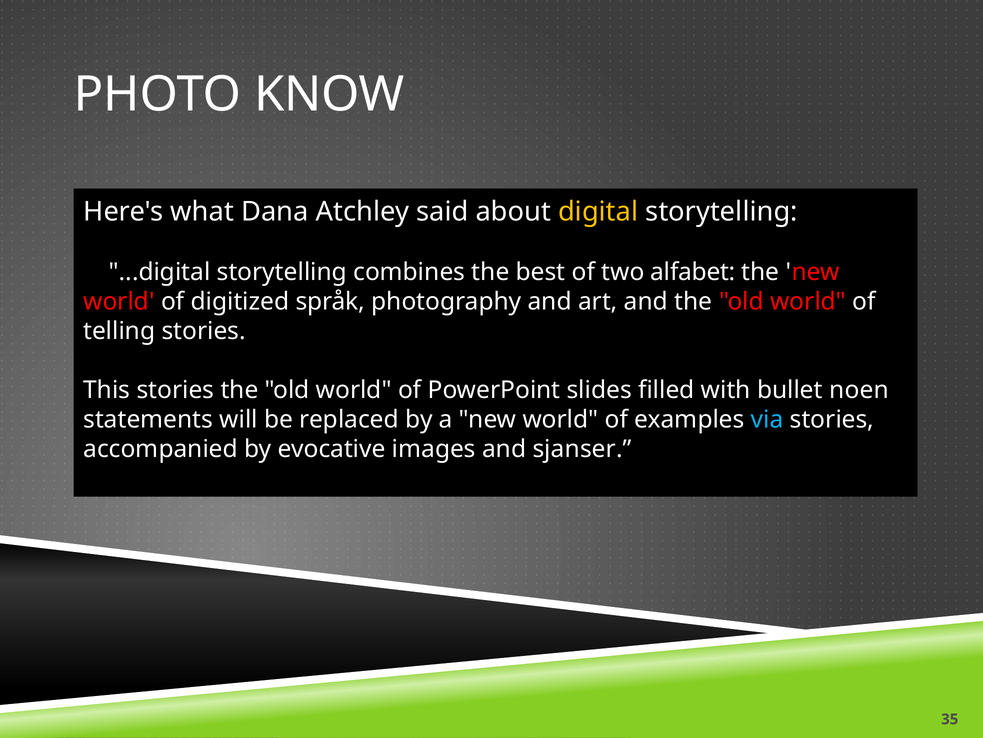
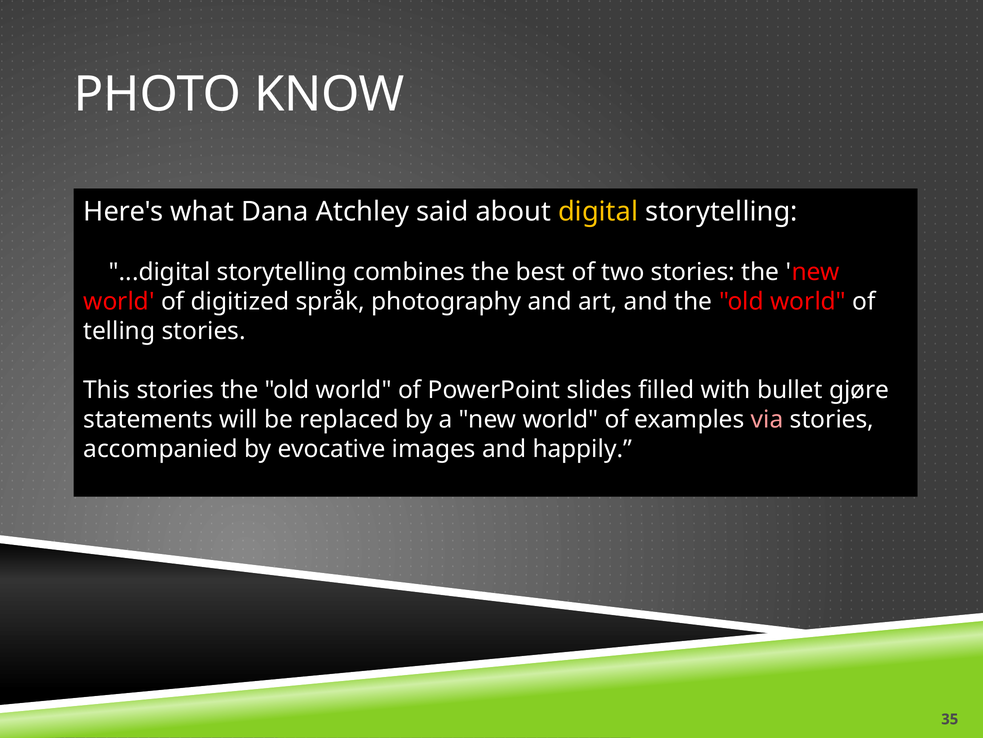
two alfabet: alfabet -> stories
noen: noen -> gjøre
via colour: light blue -> pink
sjanser: sjanser -> happily
